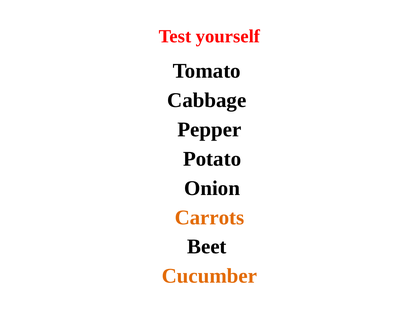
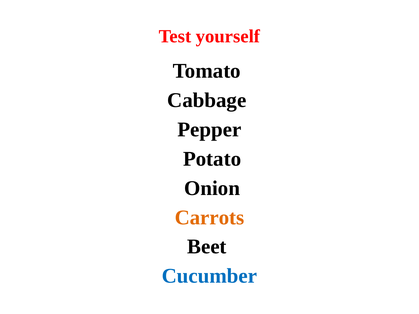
Cucumber colour: orange -> blue
